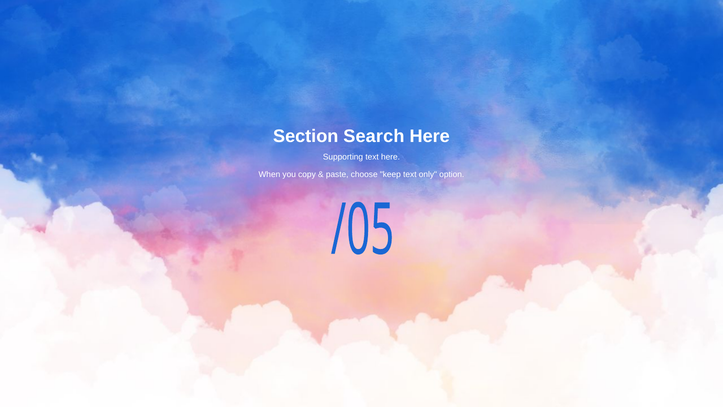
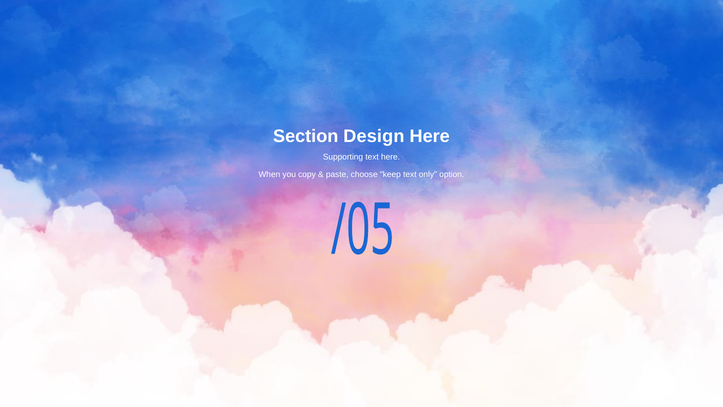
Search: Search -> Design
